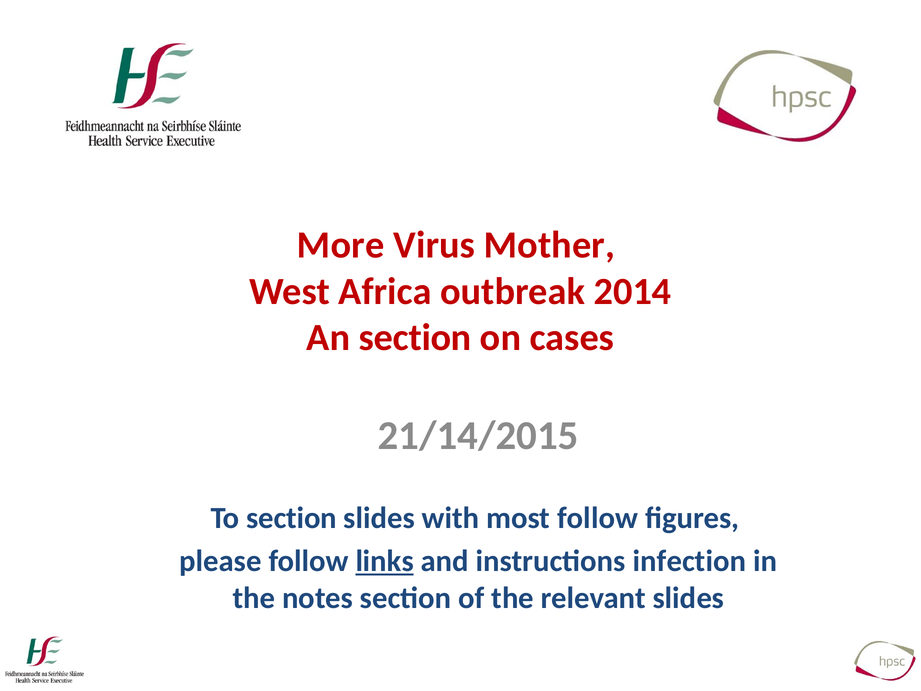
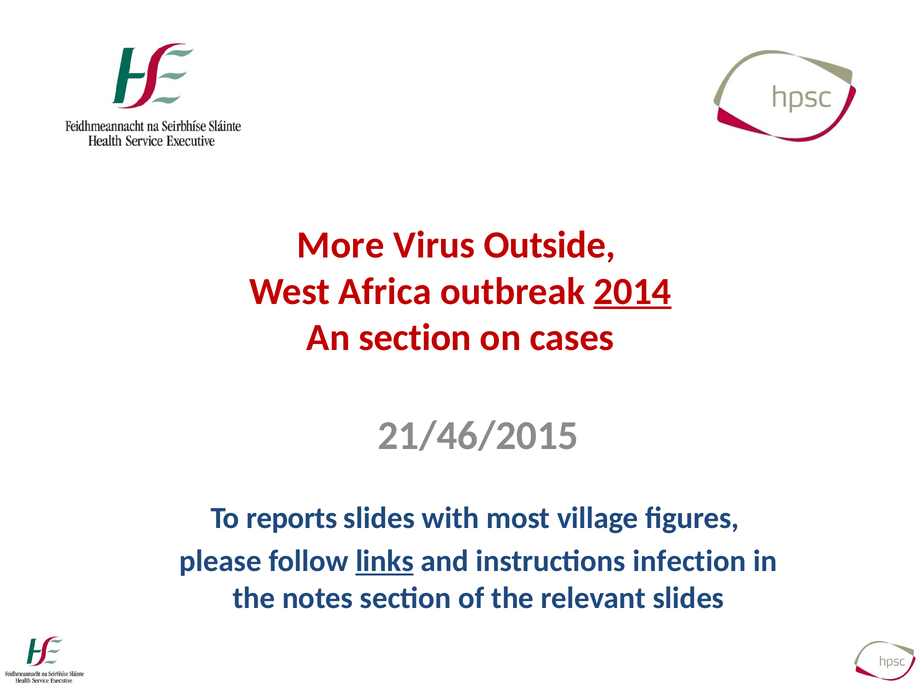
Mother: Mother -> Outside
2014 underline: none -> present
21/14/2015: 21/14/2015 -> 21/46/2015
To section: section -> reports
most follow: follow -> village
